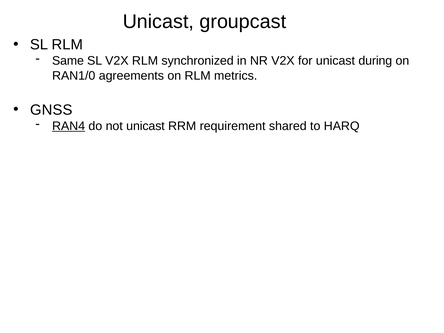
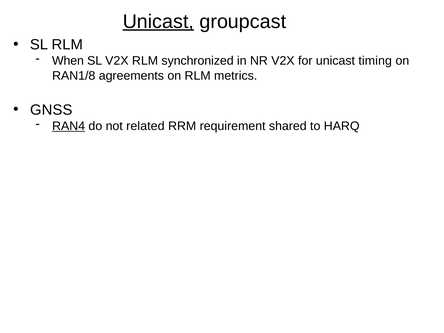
Unicast at (158, 22) underline: none -> present
Same: Same -> When
during: during -> timing
RAN1/0: RAN1/0 -> RAN1/8
not unicast: unicast -> related
